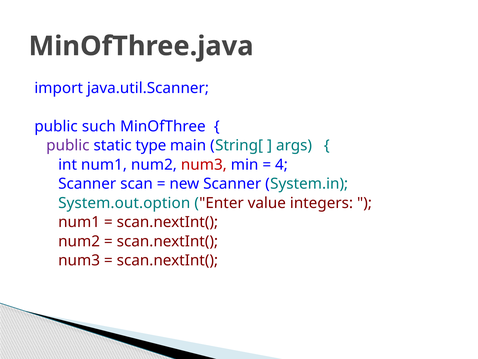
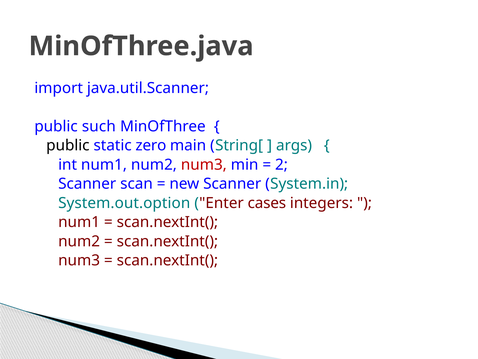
public at (68, 145) colour: purple -> black
type: type -> zero
4: 4 -> 2
value: value -> cases
